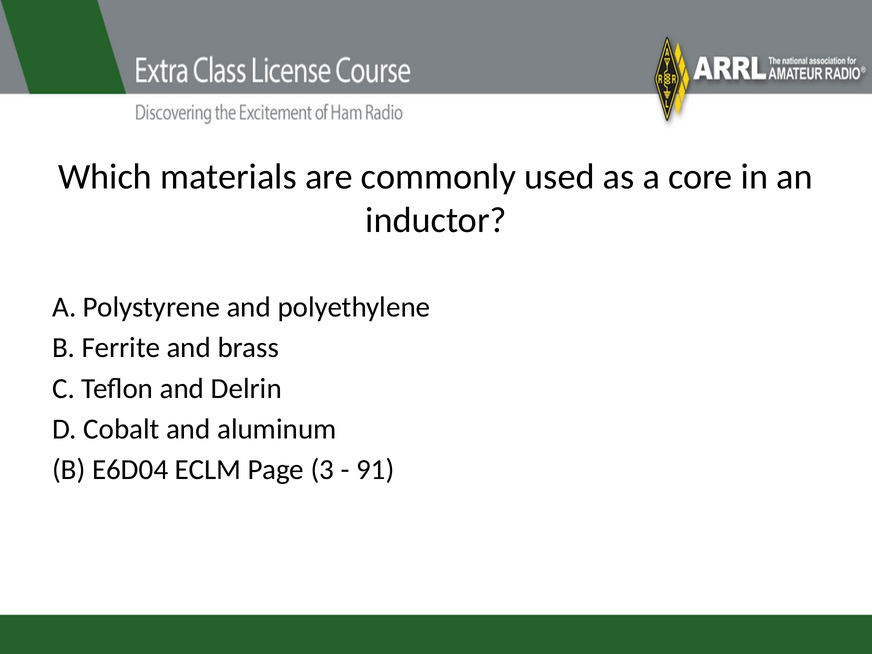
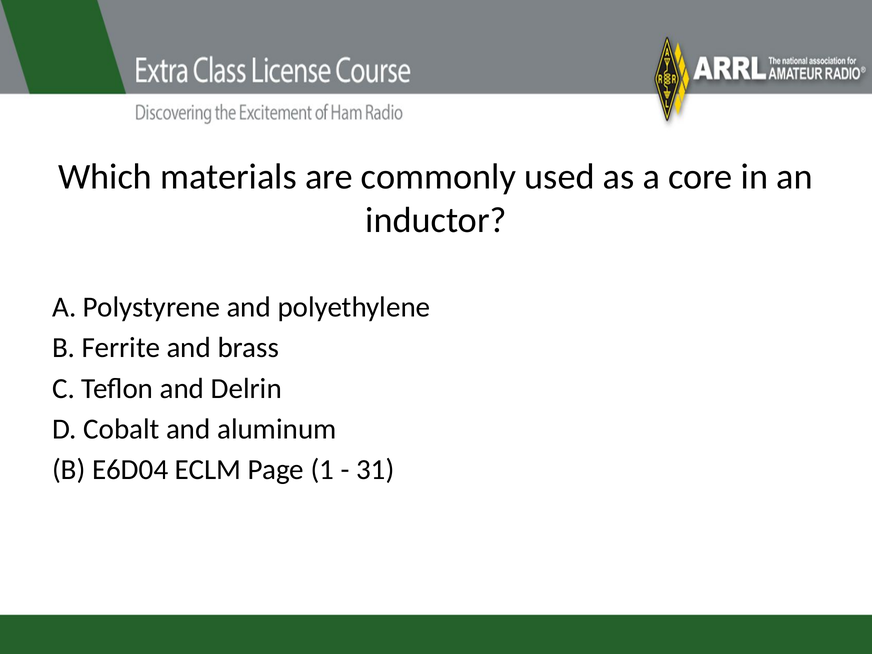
3: 3 -> 1
91: 91 -> 31
